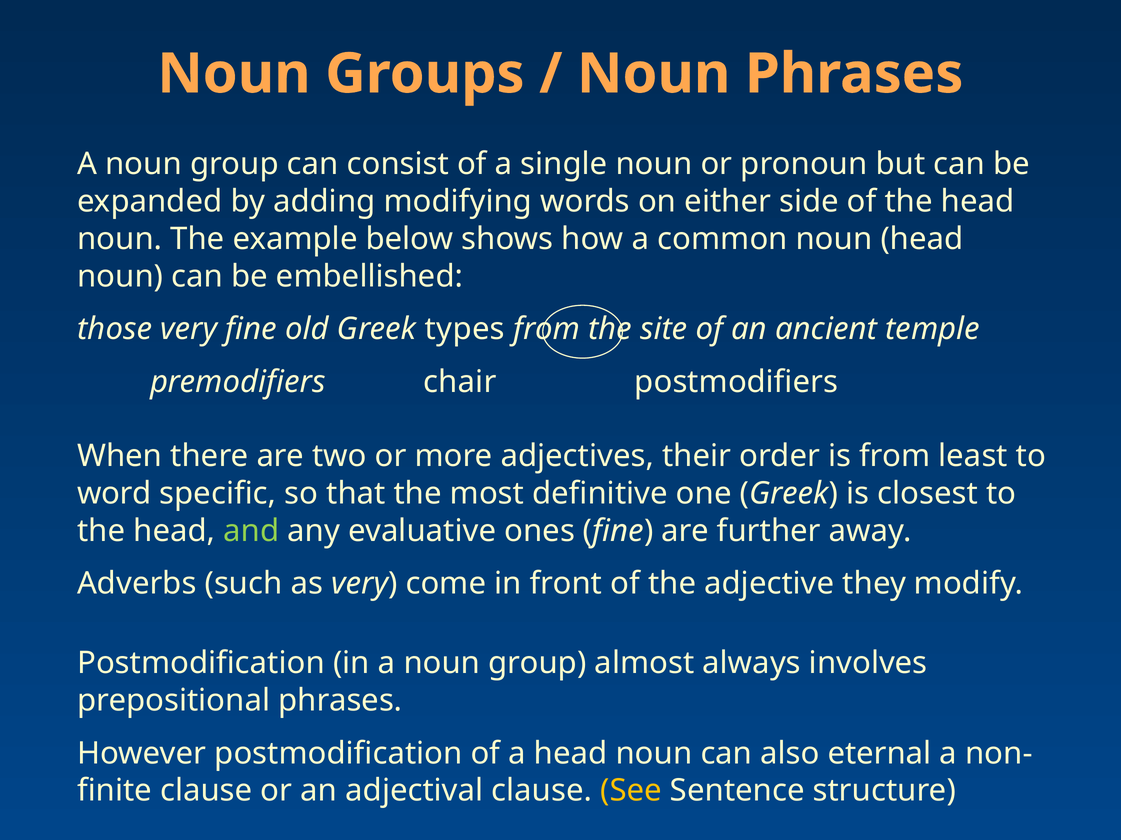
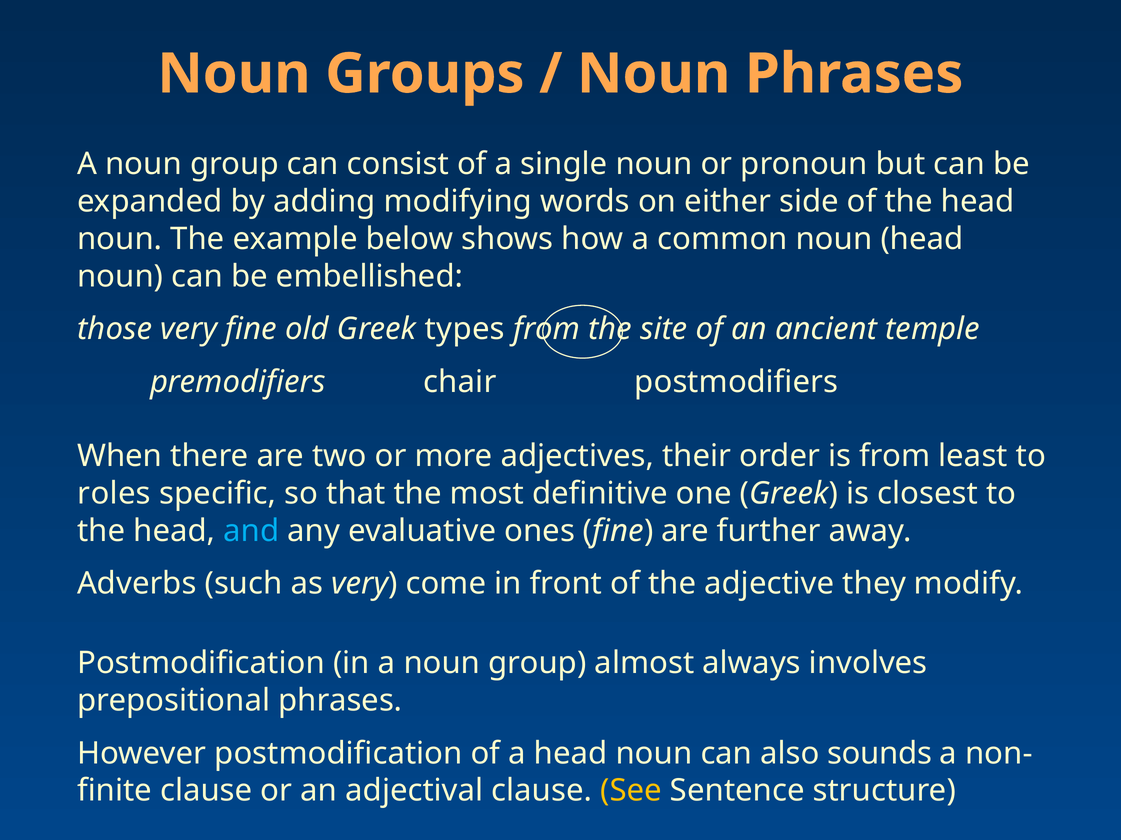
word: word -> roles
and colour: light green -> light blue
eternal: eternal -> sounds
